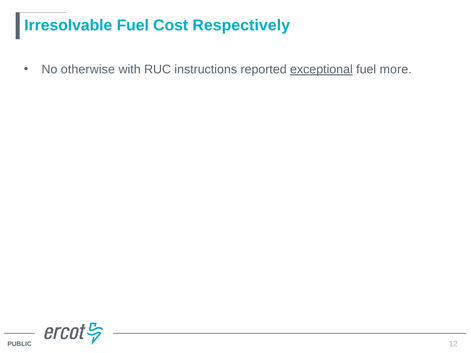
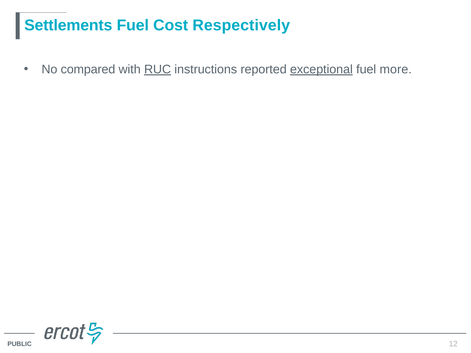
Irresolvable: Irresolvable -> Settlements
otherwise: otherwise -> compared
RUC underline: none -> present
